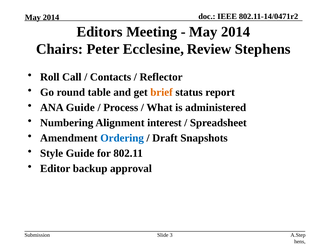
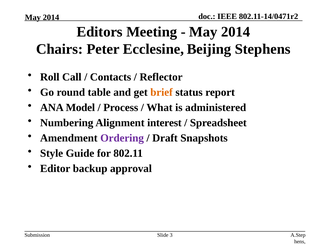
Review: Review -> Beijing
ANA Guide: Guide -> Model
Ordering colour: blue -> purple
